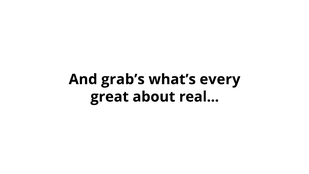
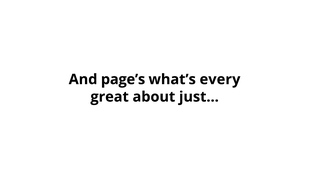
grab’s: grab’s -> page’s
real: real -> just
